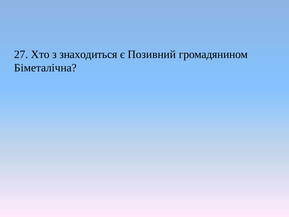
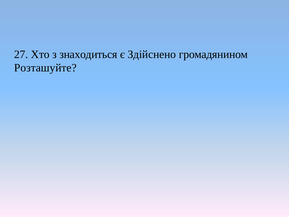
Позивний: Позивний -> Здійснено
Біметалічна: Біметалічна -> Розташуйте
